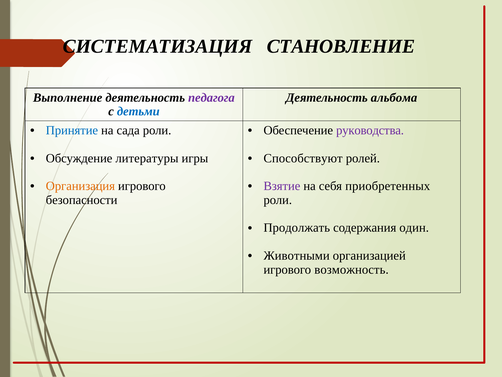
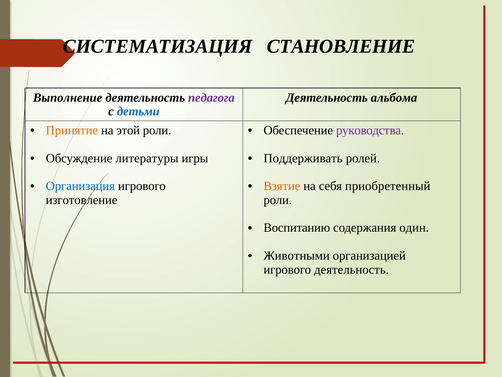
Принятие colour: blue -> orange
сада: сада -> этой
Способствуют: Способствуют -> Поддерживать
Организация colour: orange -> blue
Взятие colour: purple -> orange
приобретенных: приобретенных -> приобретенный
безопасности: безопасности -> изготовление
Продолжать: Продолжать -> Воспитанию
игрового возможность: возможность -> деятельность
